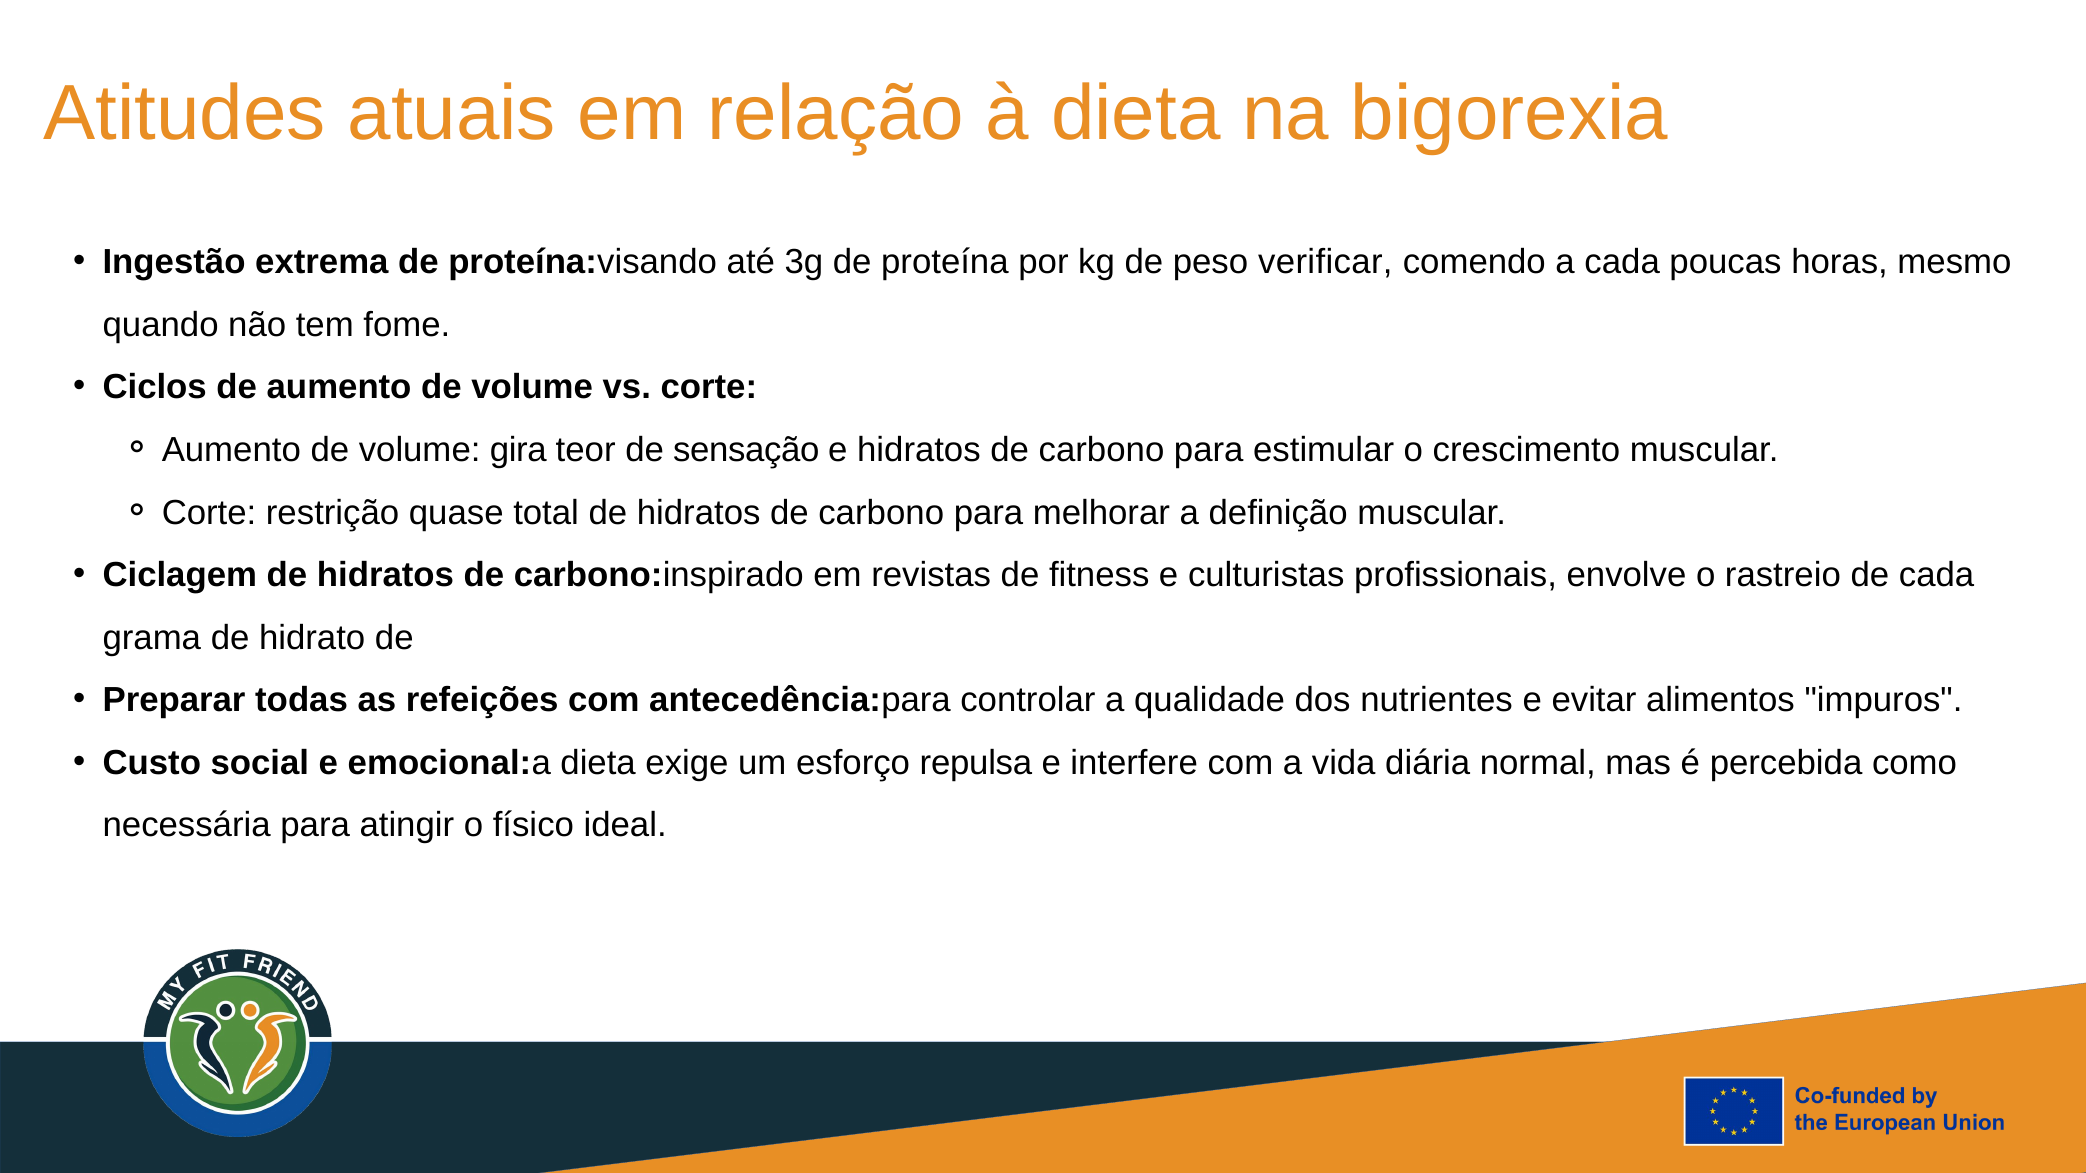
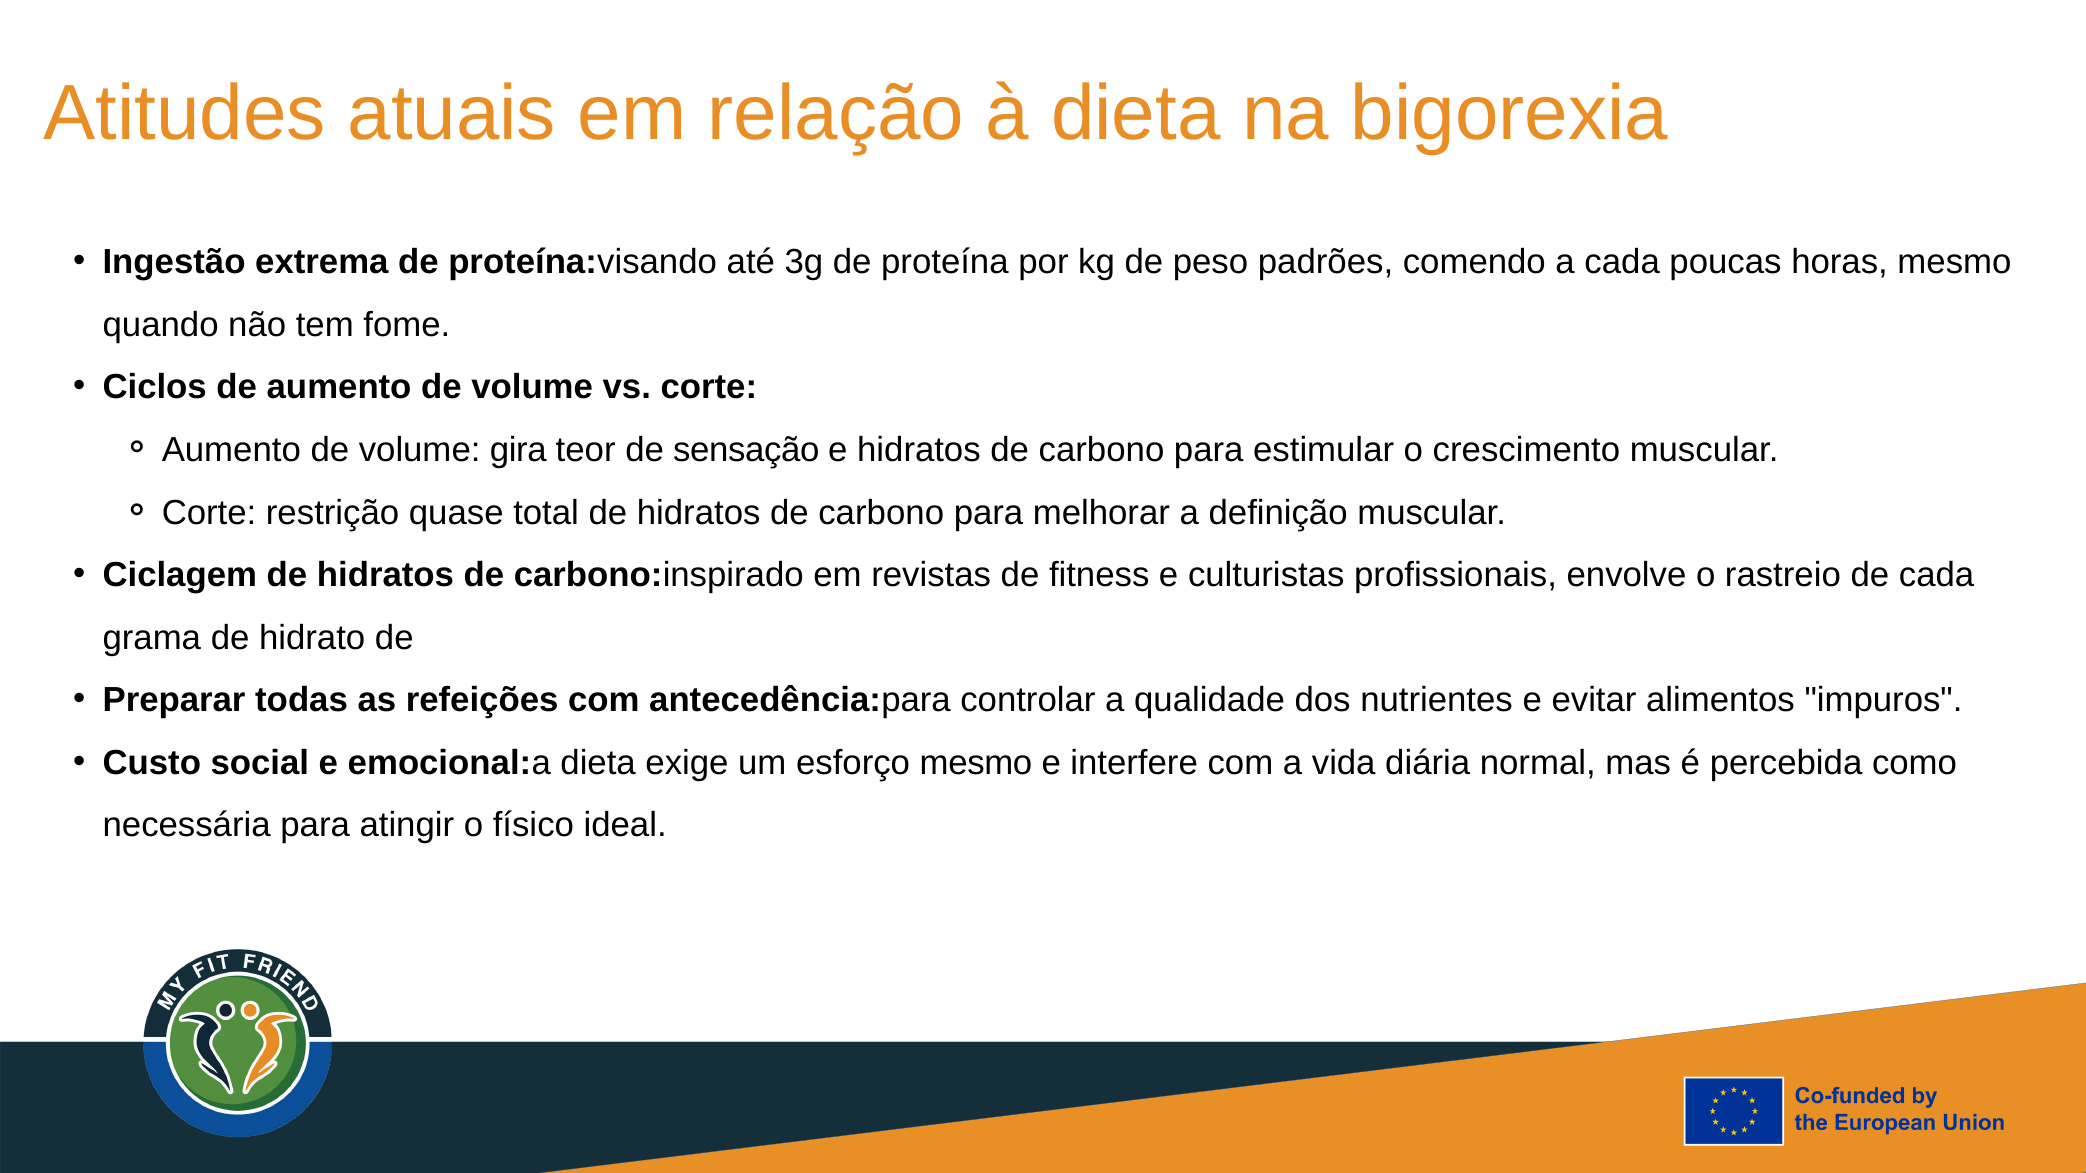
verificar: verificar -> padrões
esforço repulsa: repulsa -> mesmo
